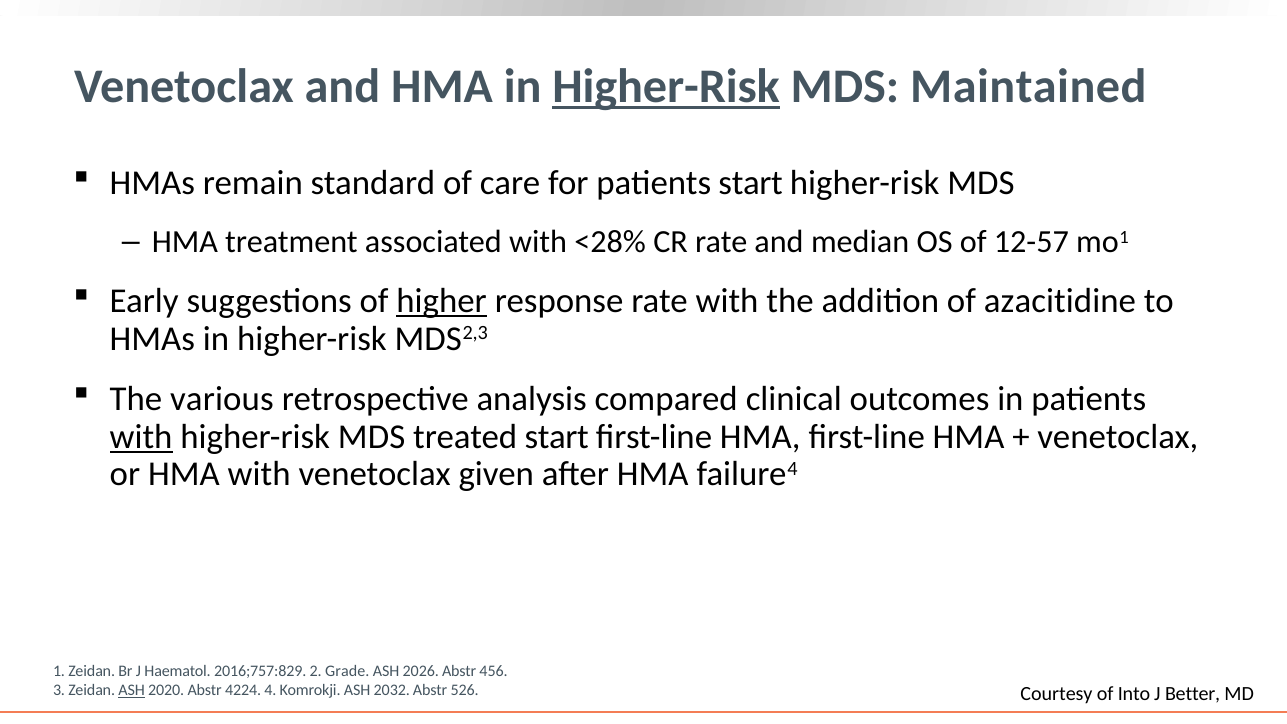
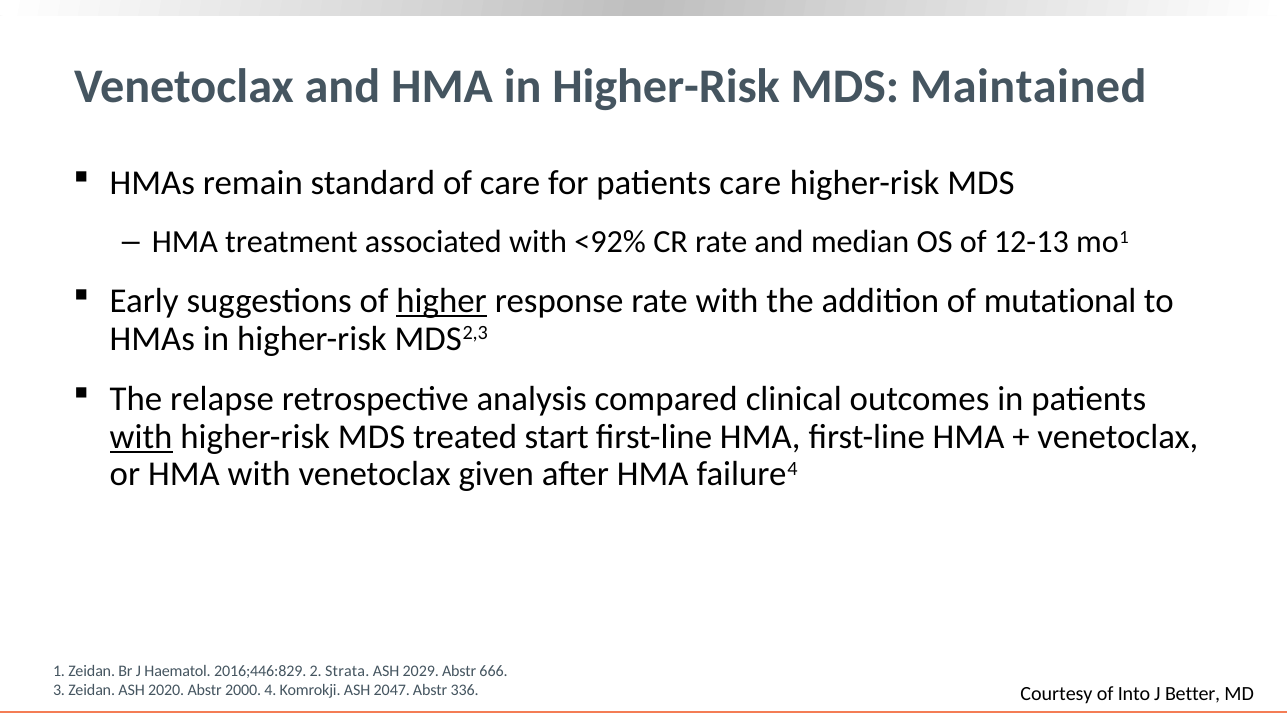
Higher-Risk at (666, 87) underline: present -> none
patients start: start -> care
<28%: <28% -> <92%
12-57: 12-57 -> 12-13
azacitidine: azacitidine -> mutational
various: various -> relapse
2016;757:829: 2016;757:829 -> 2016;446:829
Grade: Grade -> Strata
2026: 2026 -> 2029
456: 456 -> 666
ASH at (132, 690) underline: present -> none
4224: 4224 -> 2000
2032: 2032 -> 2047
526: 526 -> 336
